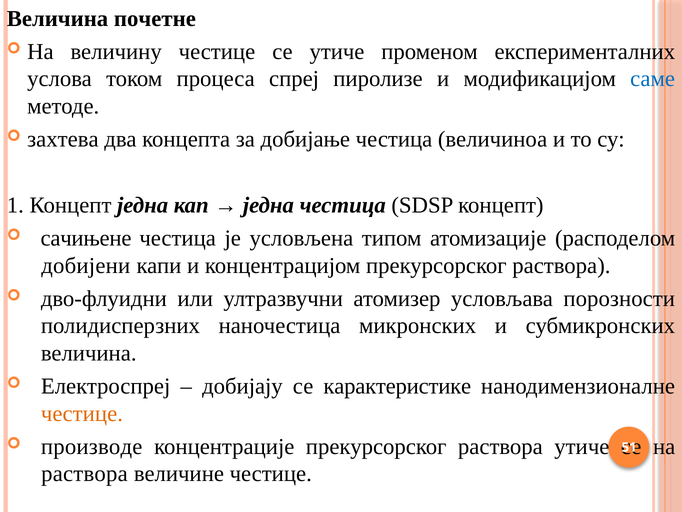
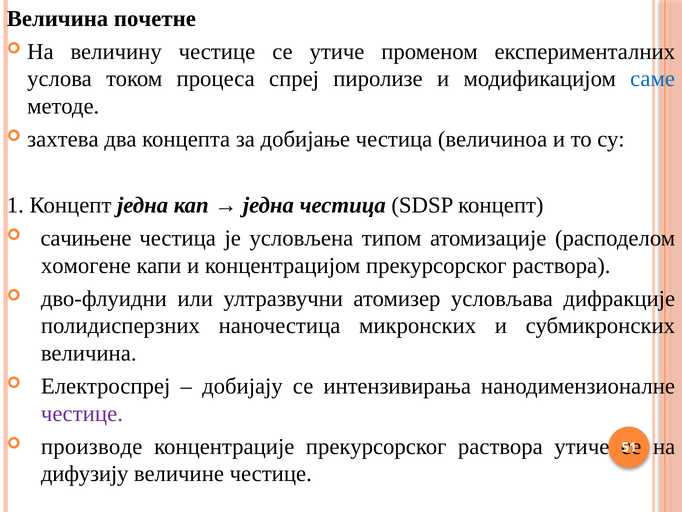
добијени: добијени -> хомогене
порозности: порозности -> дифракције
карактеристике: карактеристике -> интензивирања
честице at (82, 413) colour: orange -> purple
раствора at (84, 473): раствора -> дифузију
